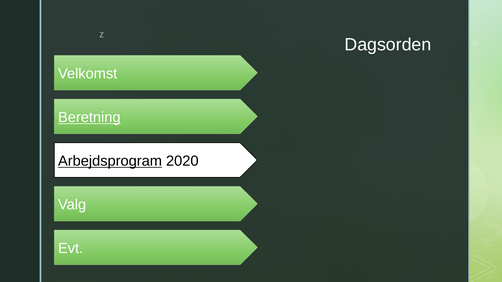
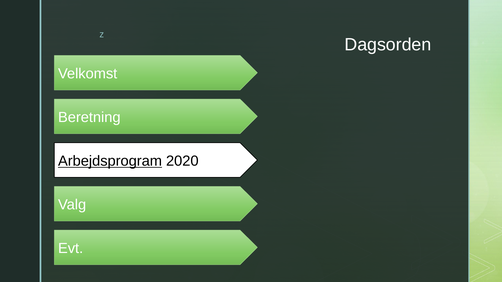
Beretning underline: present -> none
